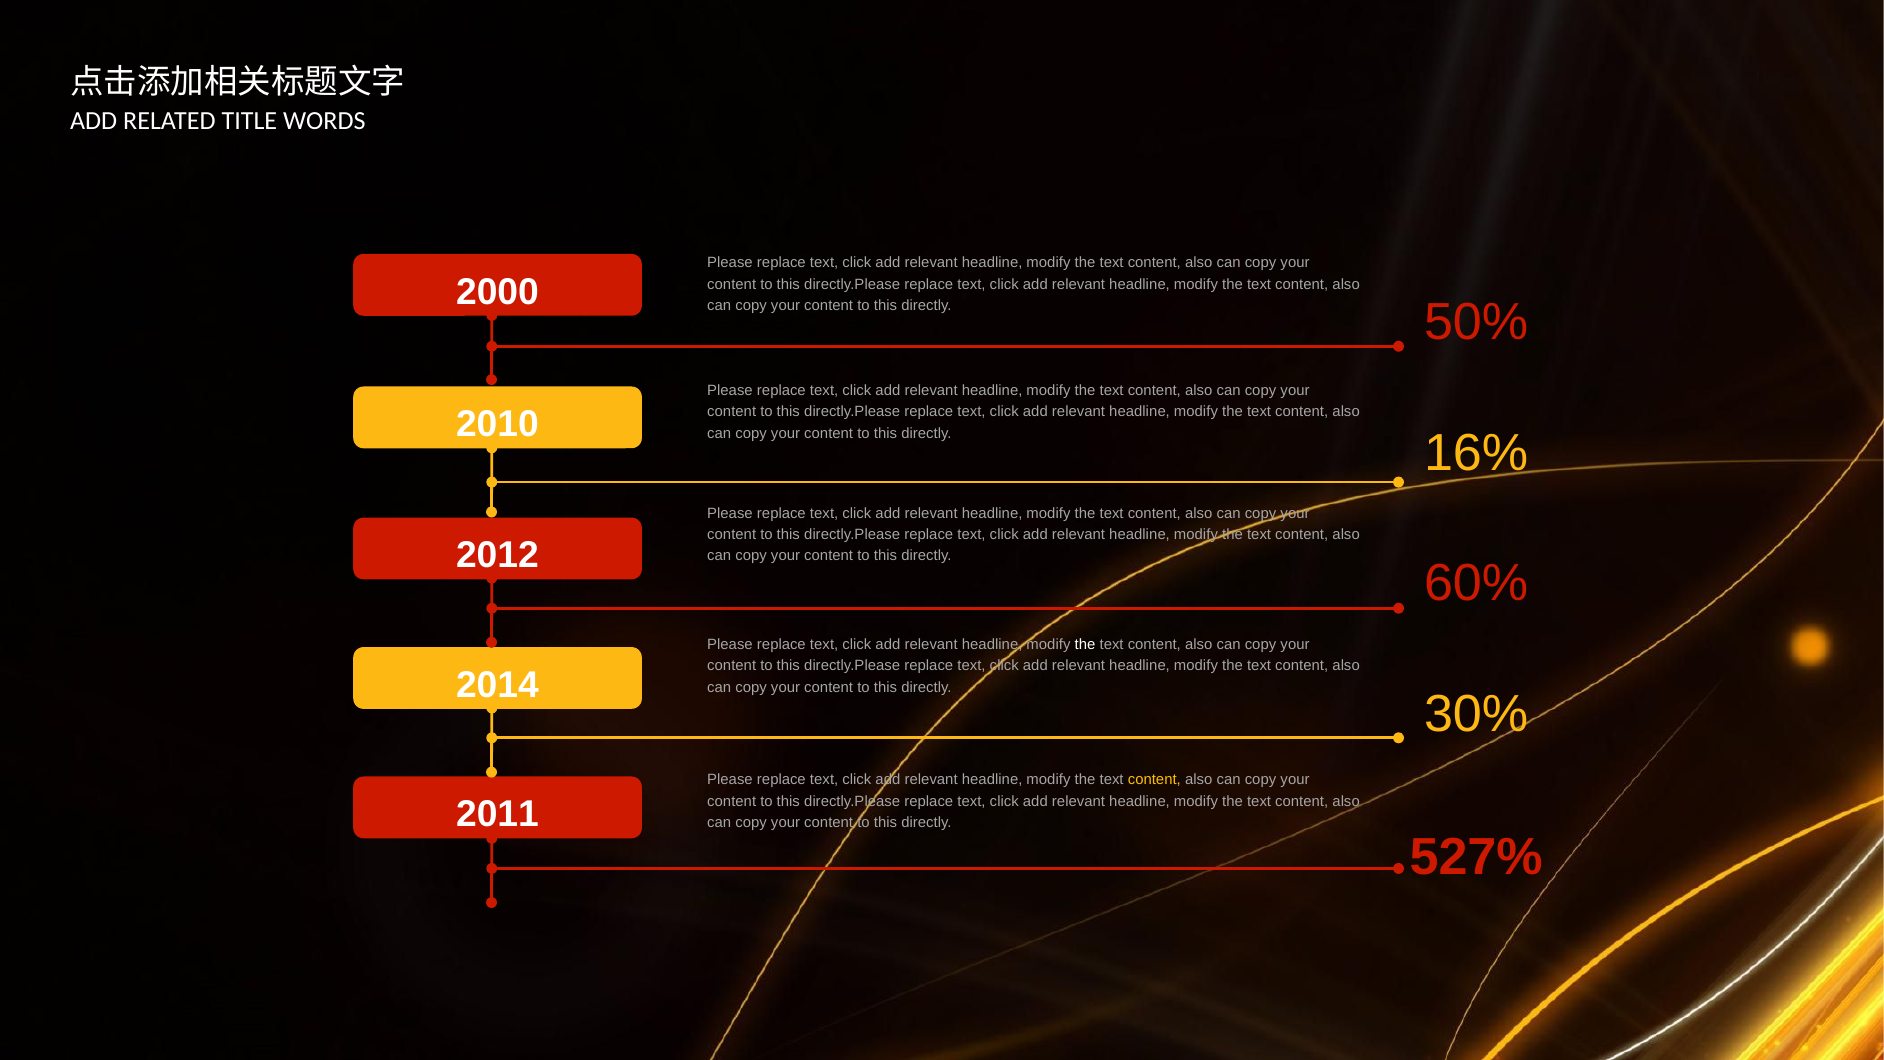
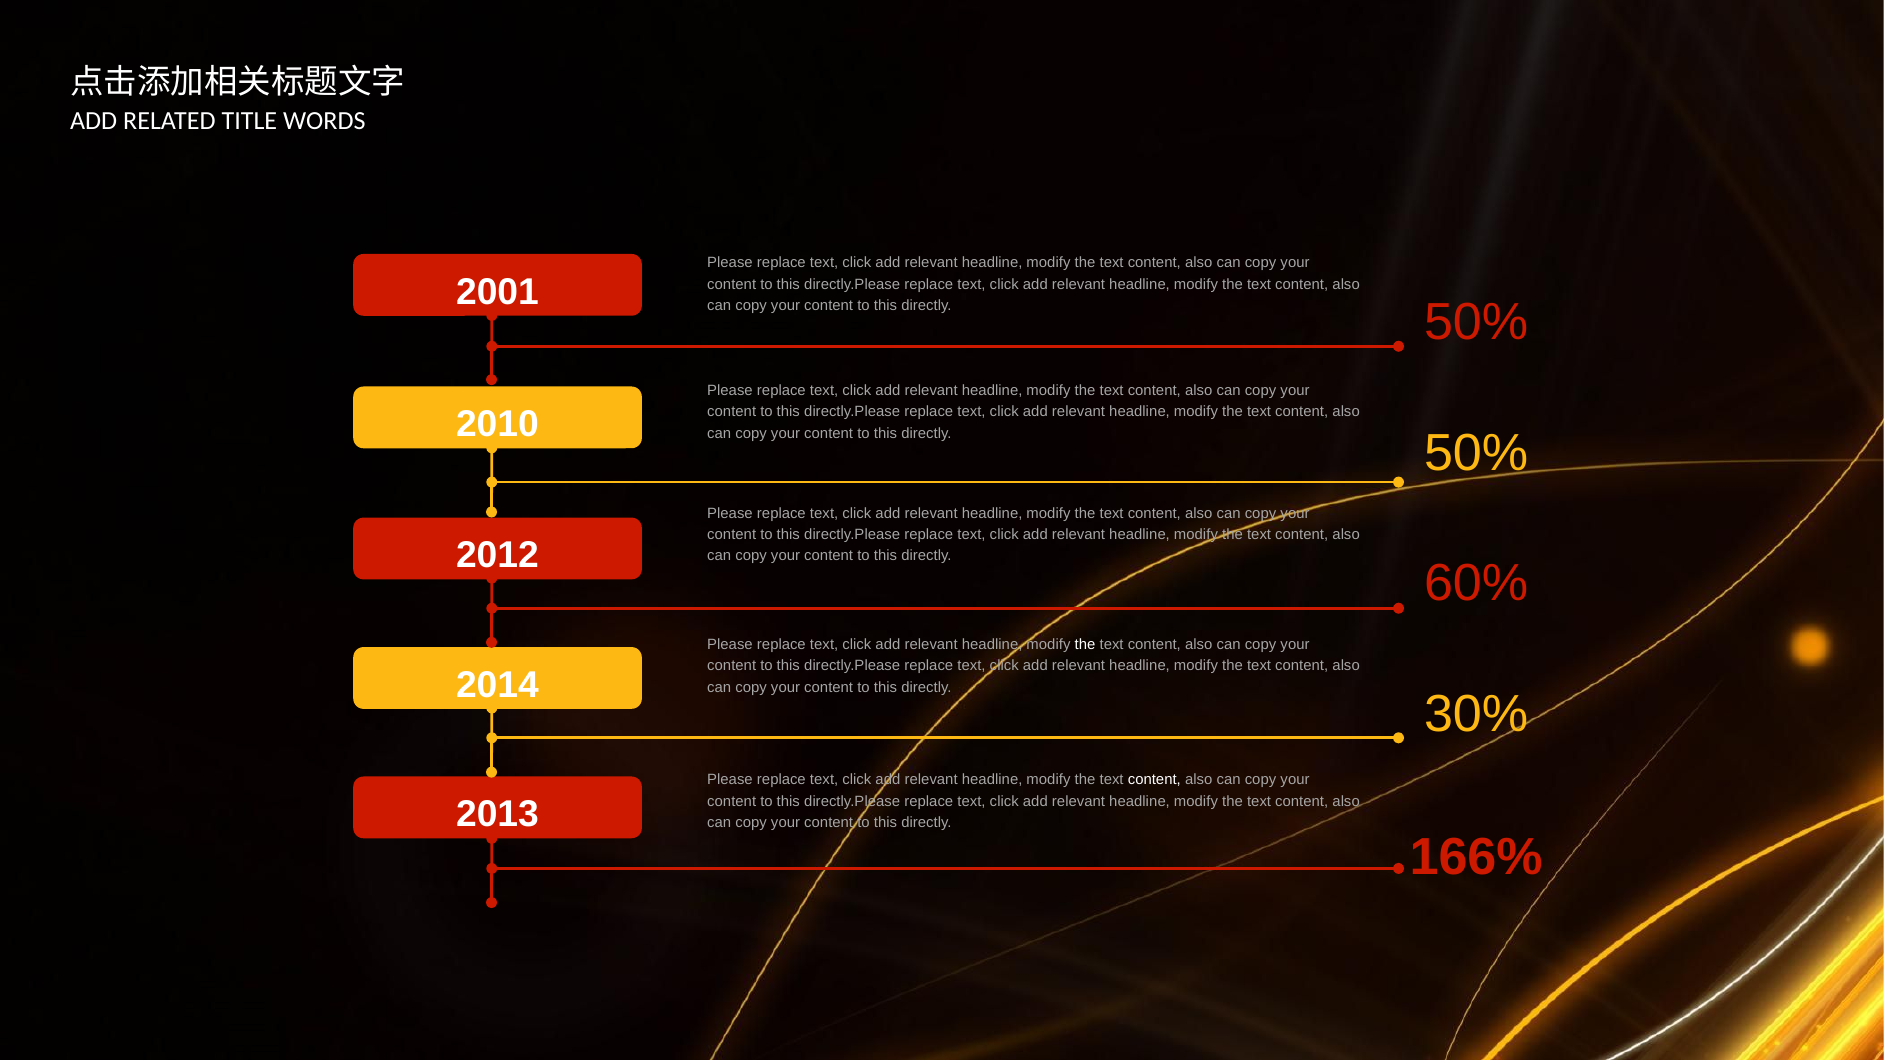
2000: 2000 -> 2001
16% at (1476, 453): 16% -> 50%
content at (1154, 780) colour: yellow -> white
2011: 2011 -> 2013
527%: 527% -> 166%
